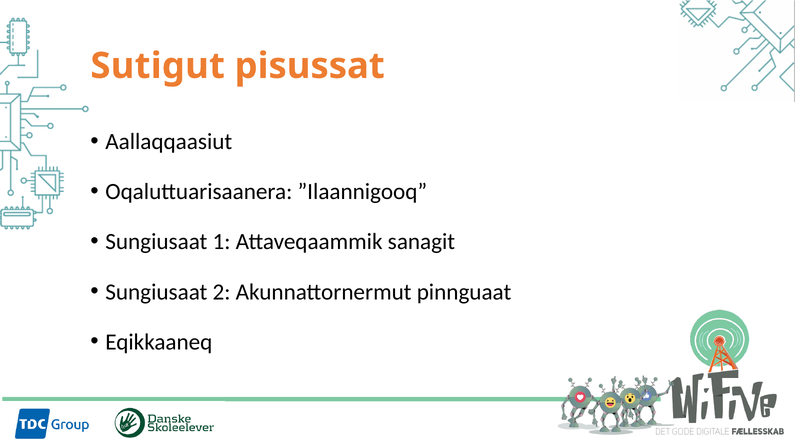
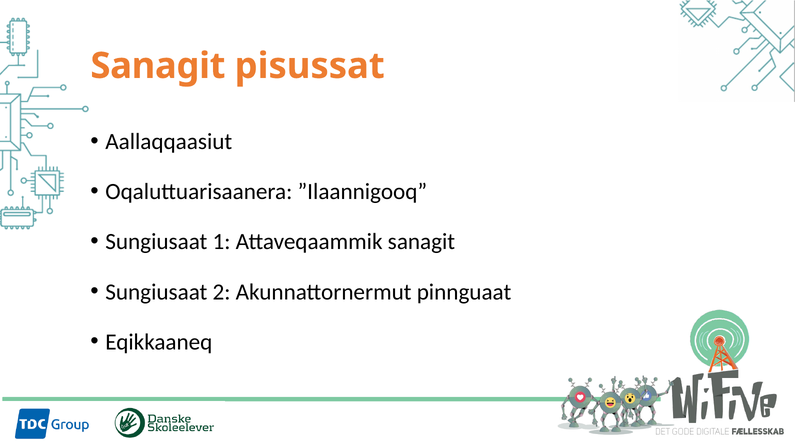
Sutigut at (158, 66): Sutigut -> Sanagit
